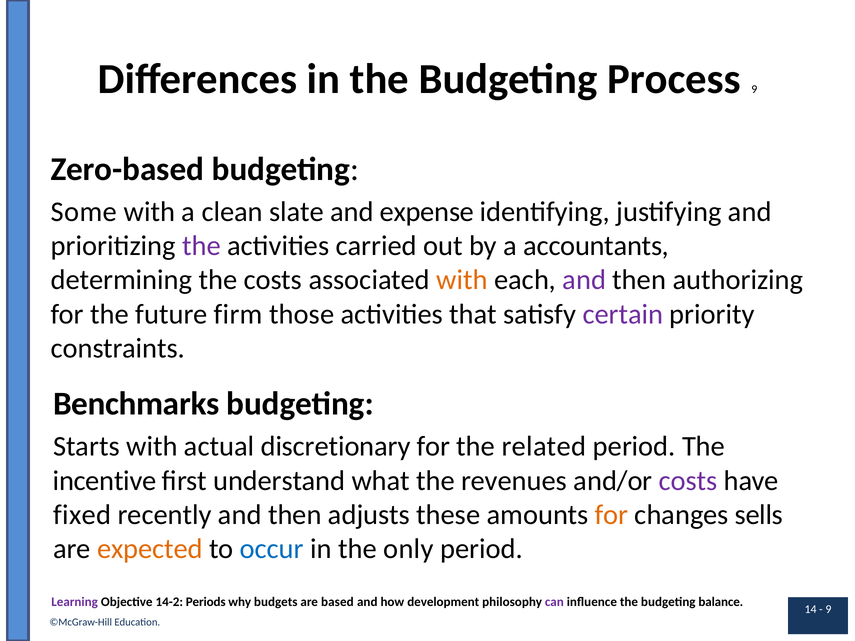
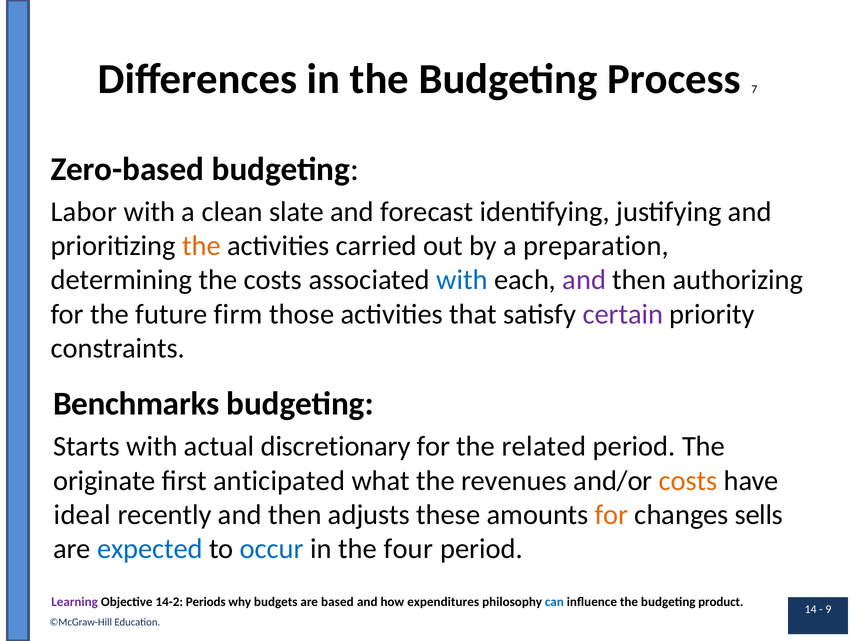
Process 9: 9 -> 7
Some: Some -> Labor
expense: expense -> forecast
the at (201, 246) colour: purple -> orange
accountants: accountants -> preparation
with at (462, 280) colour: orange -> blue
incentive: incentive -> originate
understand: understand -> anticipated
costs at (688, 481) colour: purple -> orange
fixed: fixed -> ideal
expected colour: orange -> blue
only: only -> four
development: development -> expenditures
can colour: purple -> blue
balance: balance -> product
